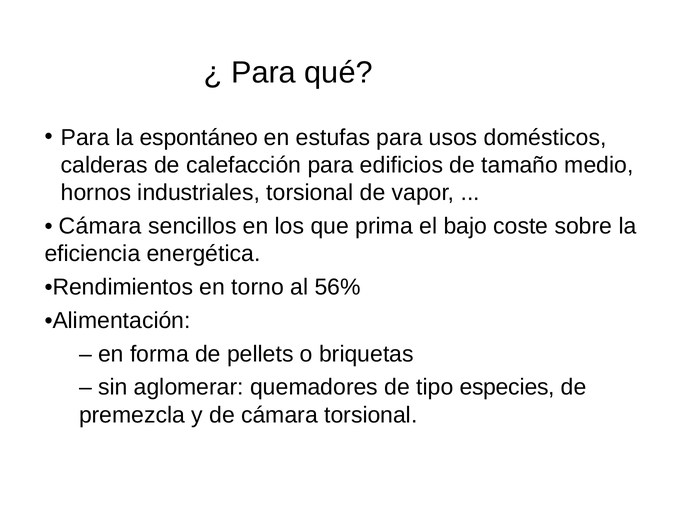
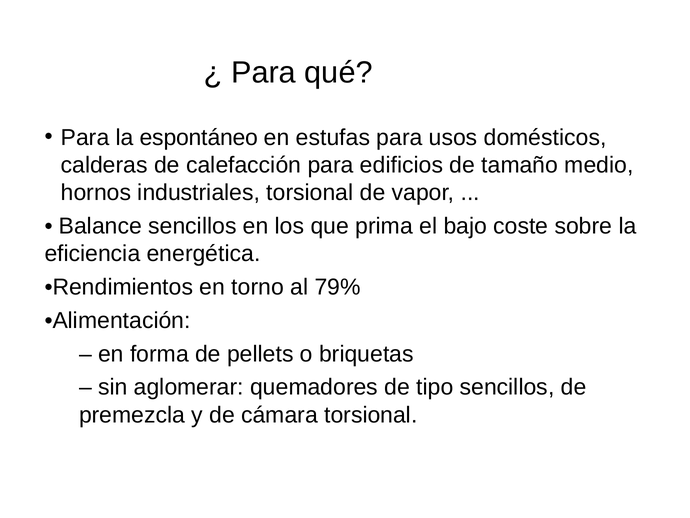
Cámara at (100, 226): Cámara -> Balance
56%: 56% -> 79%
tipo especies: especies -> sencillos
